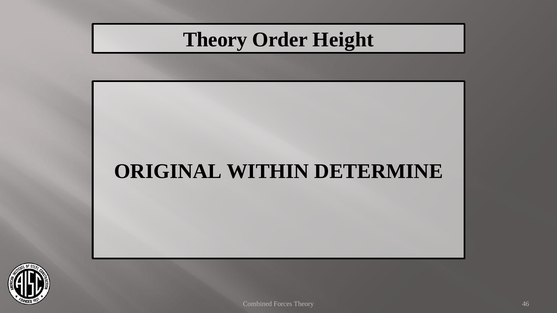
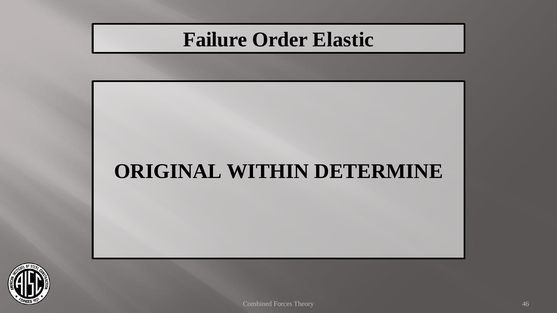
Theory at (215, 40): Theory -> Failure
Height: Height -> Elastic
